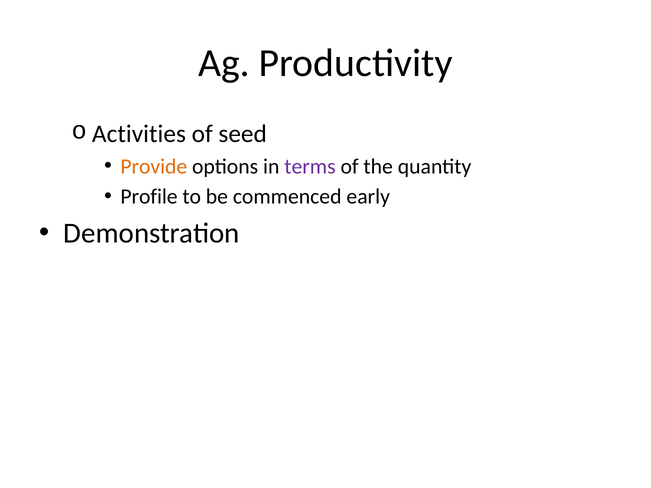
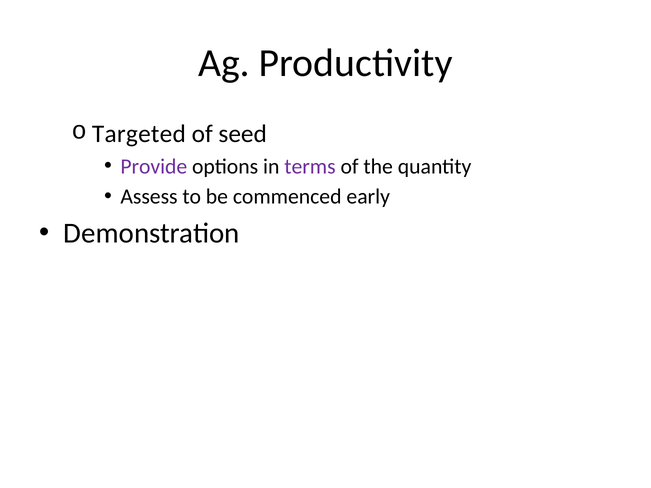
Activities: Activities -> Targeted
Provide colour: orange -> purple
Profile: Profile -> Assess
